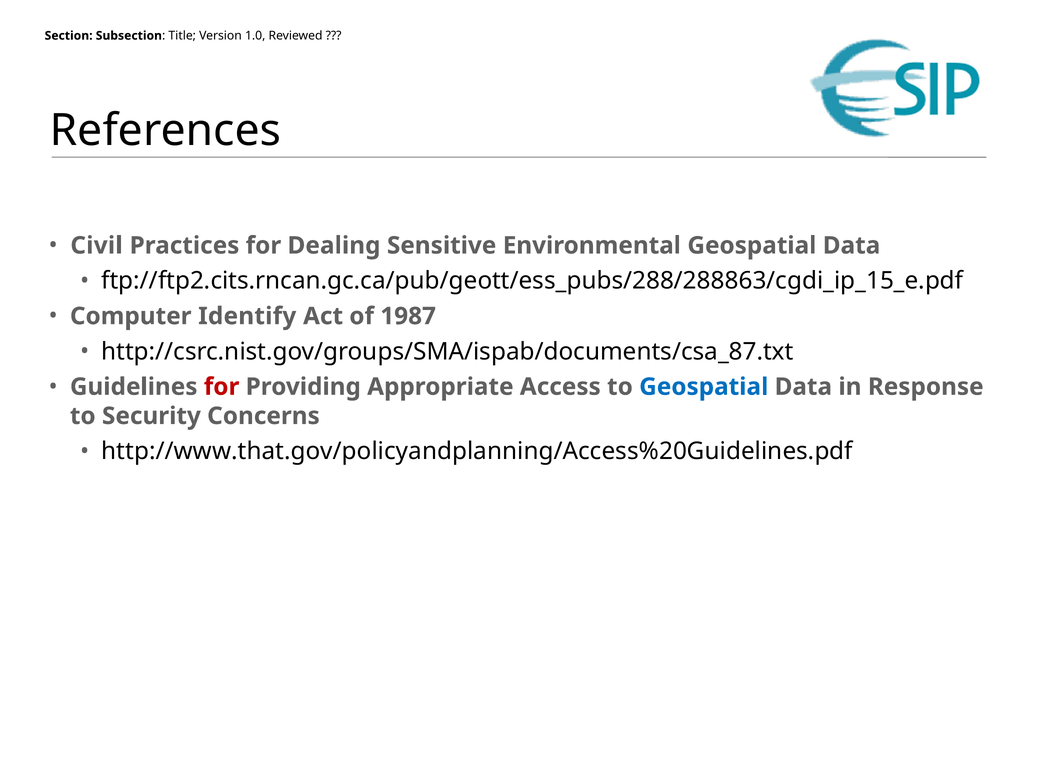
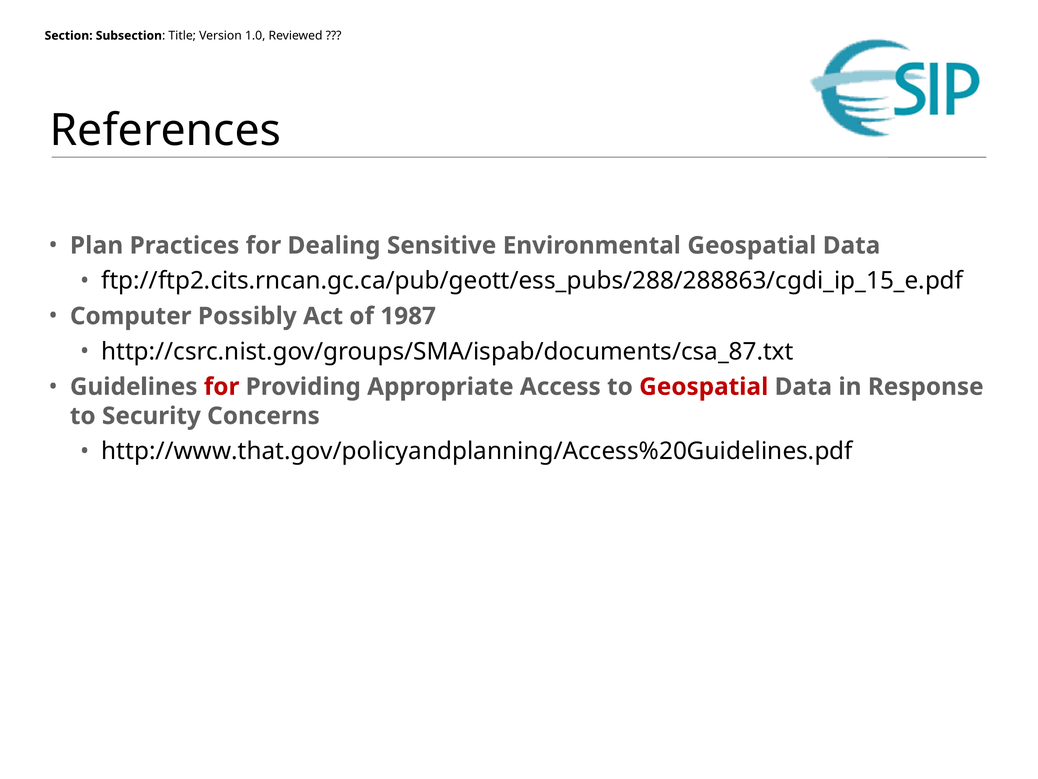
Civil: Civil -> Plan
Identify: Identify -> Possibly
Geospatial at (704, 387) colour: blue -> red
